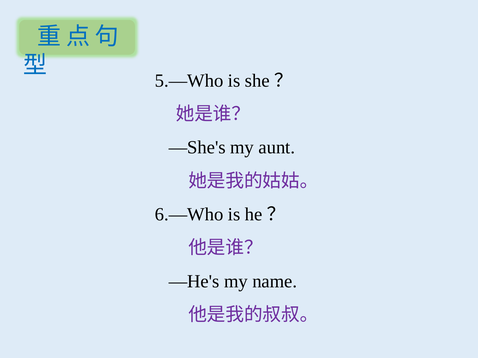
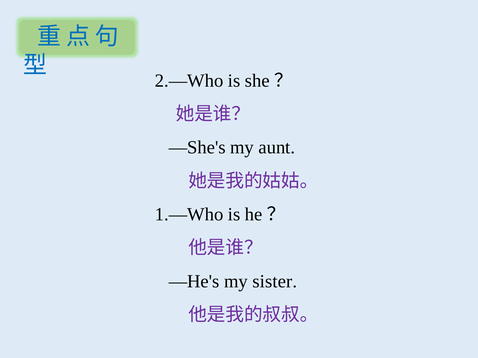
5.—Who: 5.—Who -> 2.—Who
6.—Who: 6.—Who -> 1.—Who
name: name -> sister
